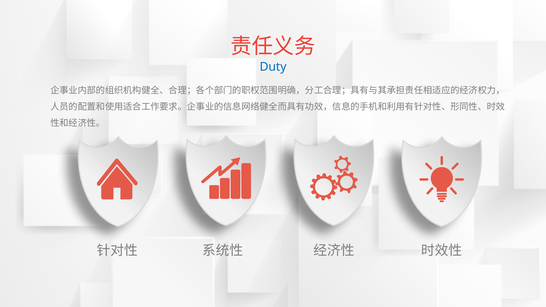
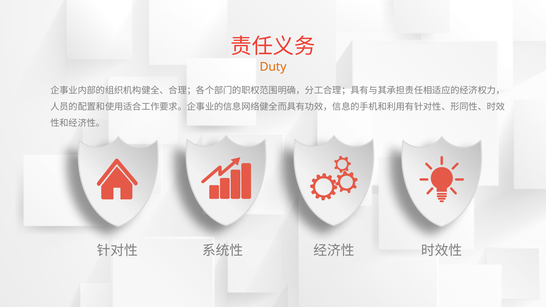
Duty colour: blue -> orange
